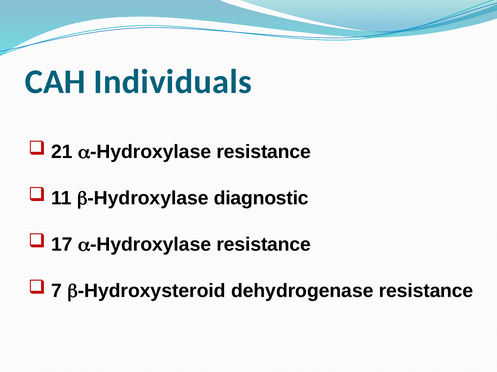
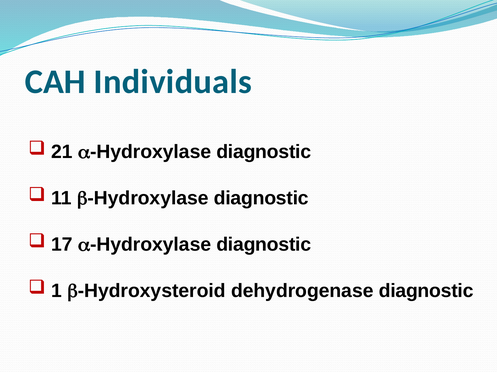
resistance at (264, 152): resistance -> diagnostic
resistance at (264, 245): resistance -> diagnostic
7: 7 -> 1
dehydrogenase resistance: resistance -> diagnostic
